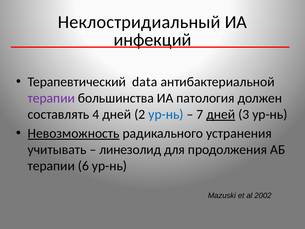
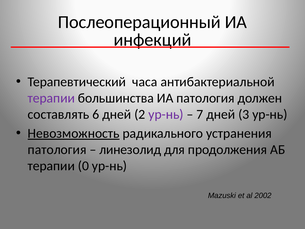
Неклостридиальный: Неклостридиальный -> Послеоперационный
data: data -> часа
4: 4 -> 6
ур-нь at (166, 114) colour: blue -> purple
дней at (221, 114) underline: present -> none
учитывать at (57, 150): учитывать -> патология
6: 6 -> 0
